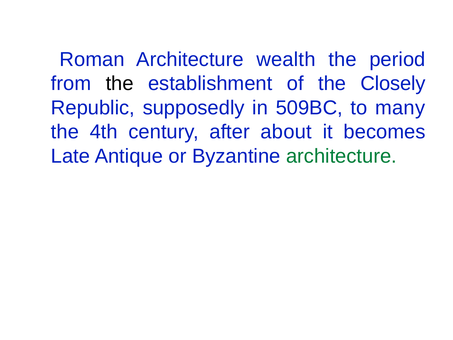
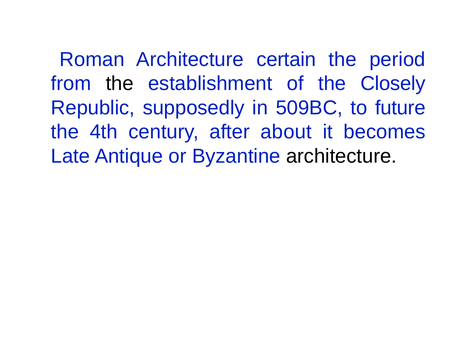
wealth: wealth -> certain
many: many -> future
architecture at (341, 156) colour: green -> black
